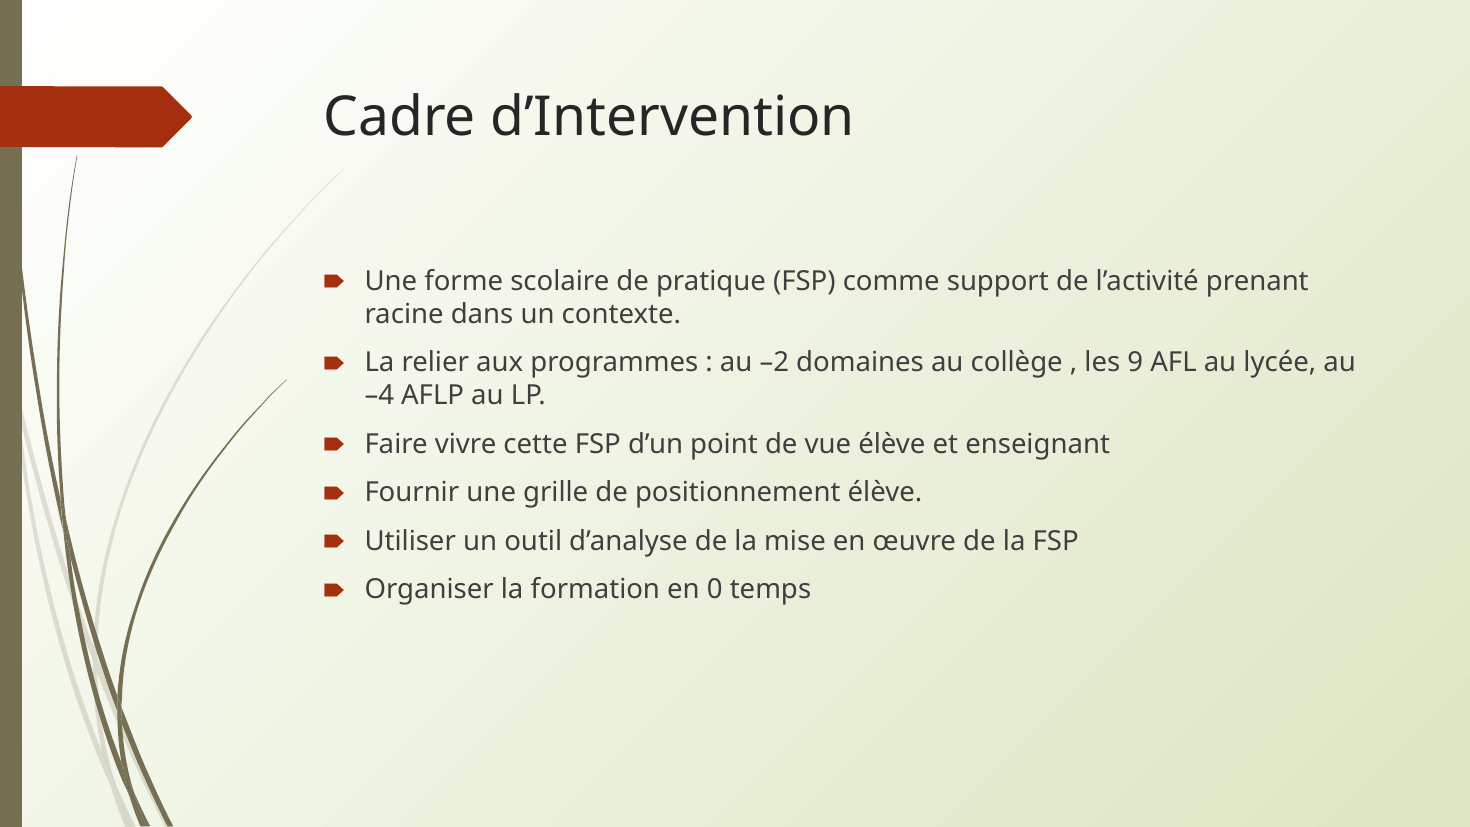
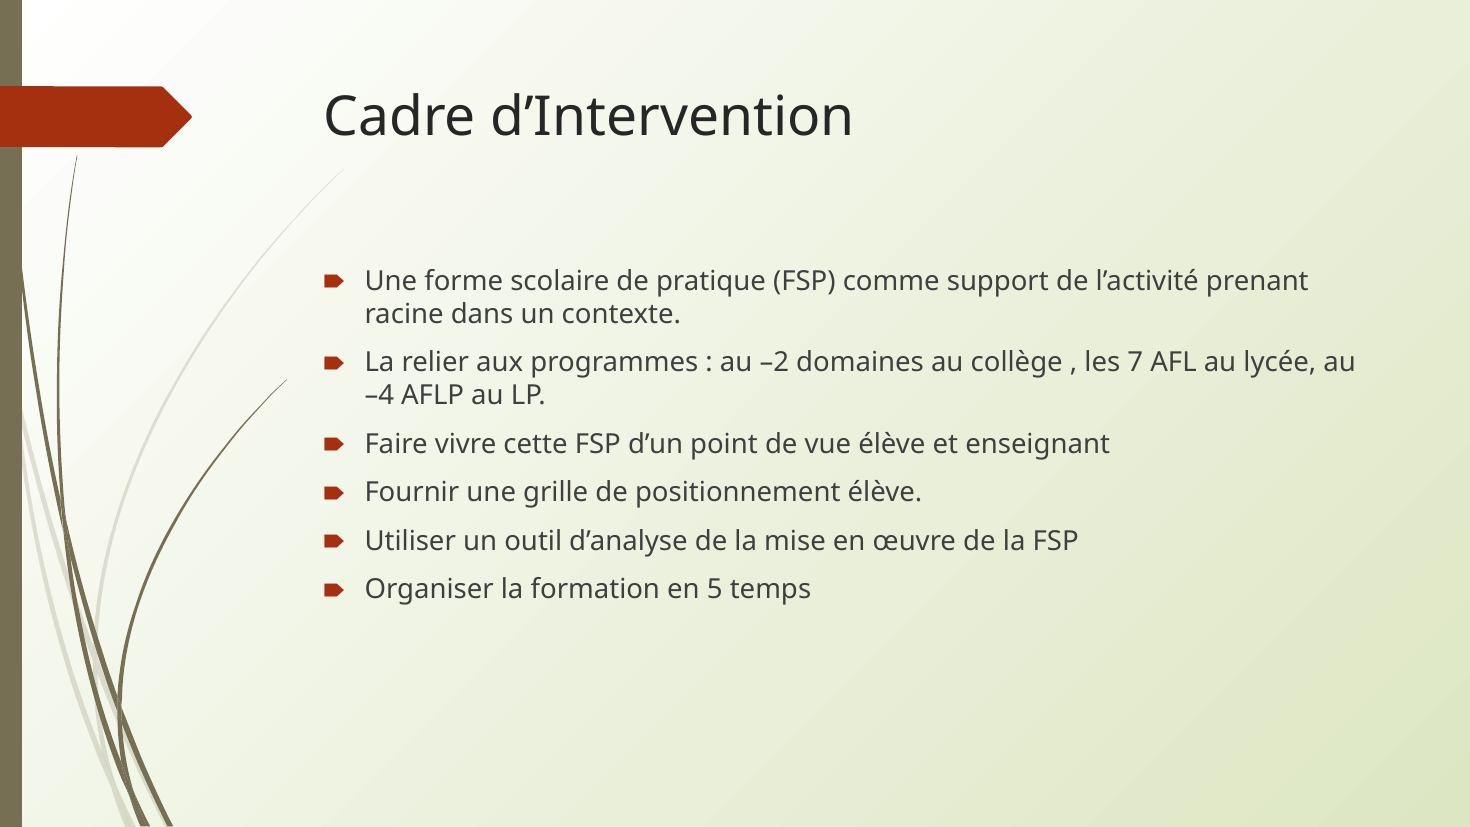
9: 9 -> 7
0: 0 -> 5
